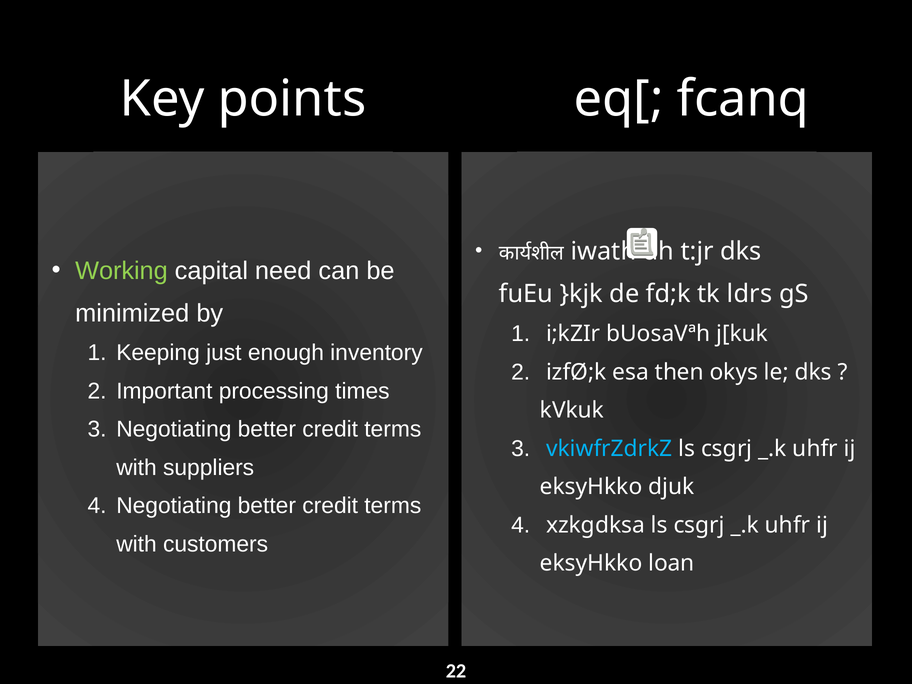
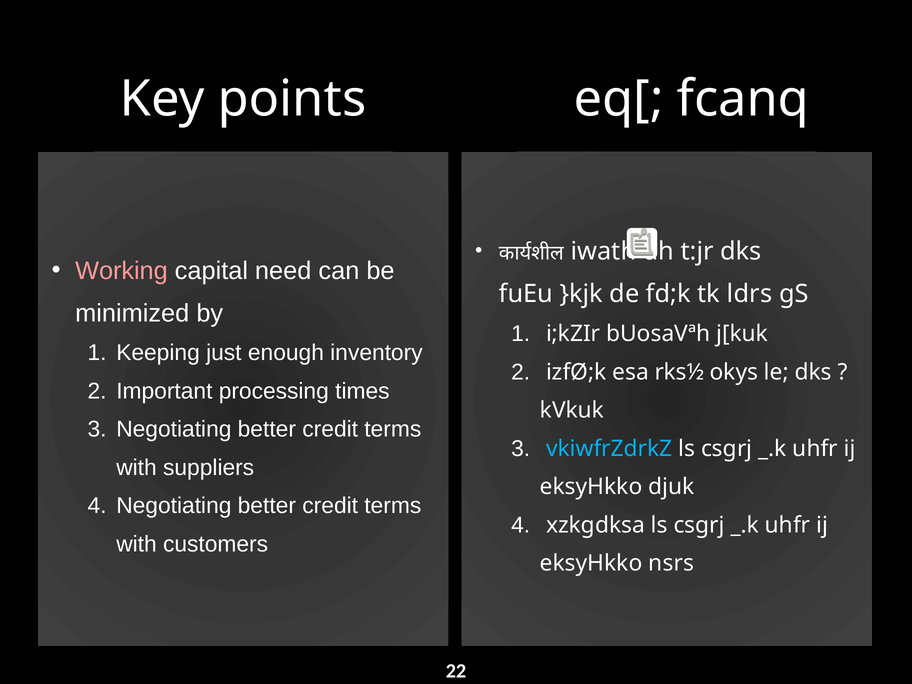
Working colour: light green -> pink
then: then -> rks½
loan: loan -> nsrs
